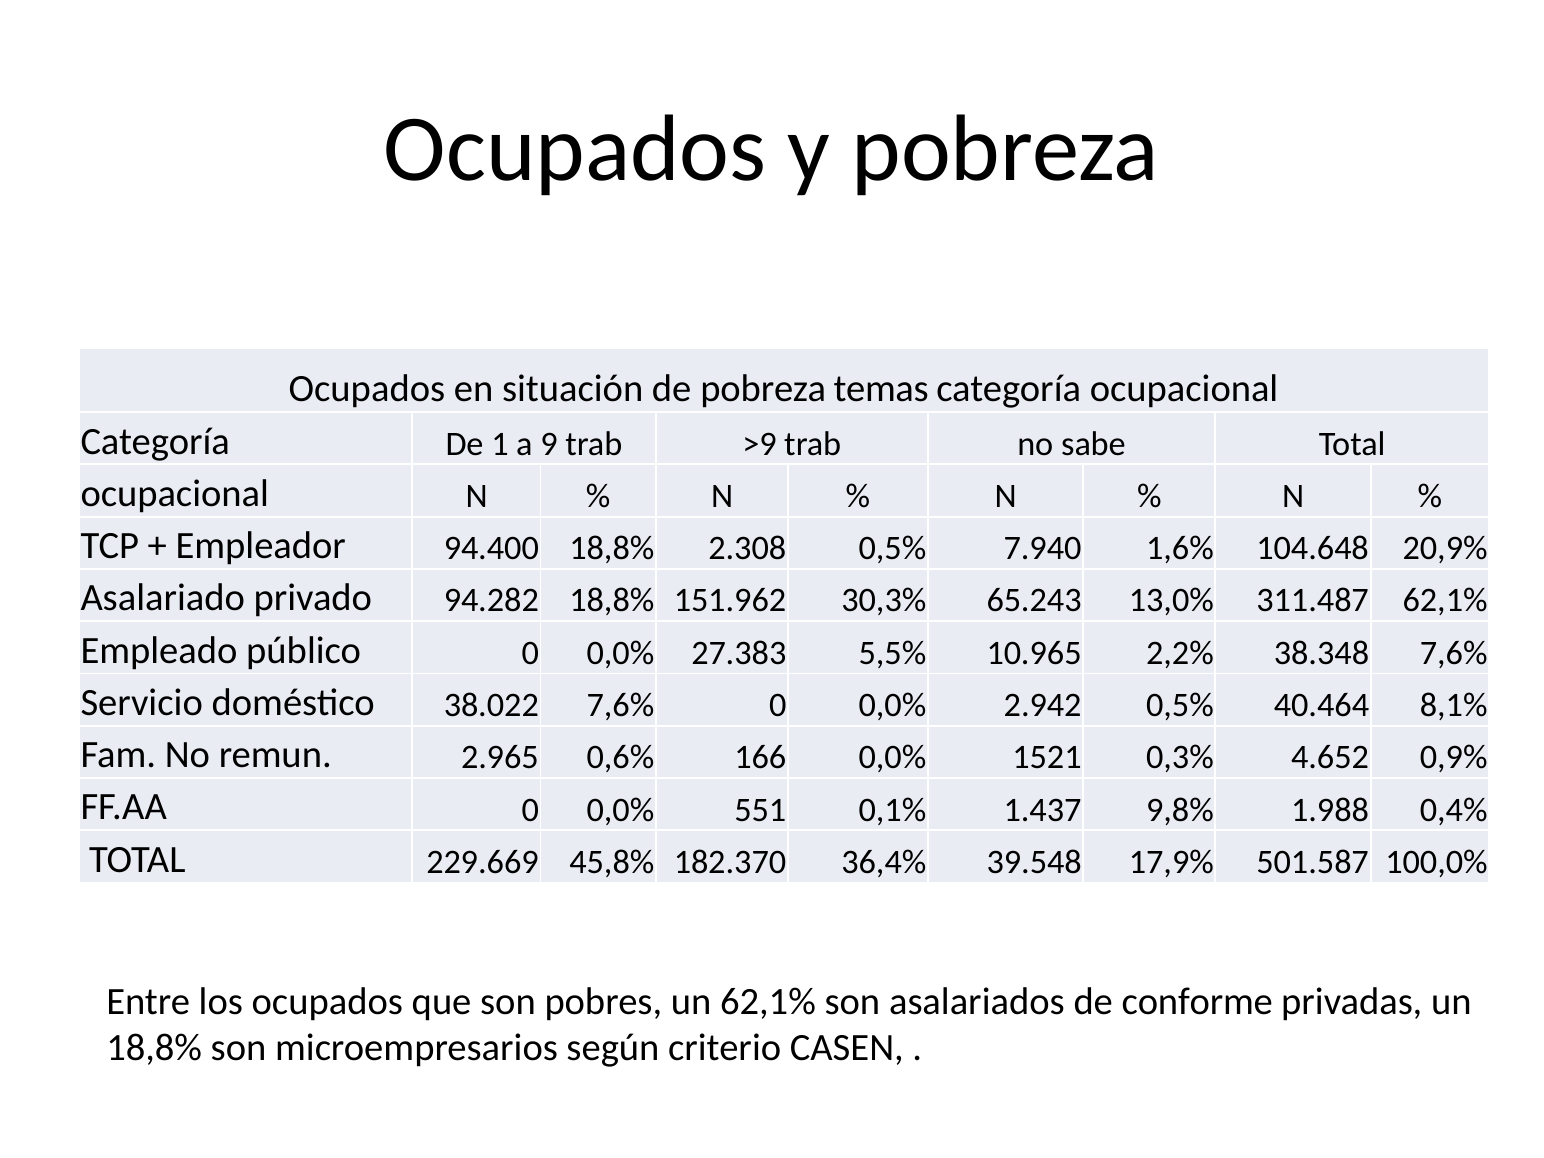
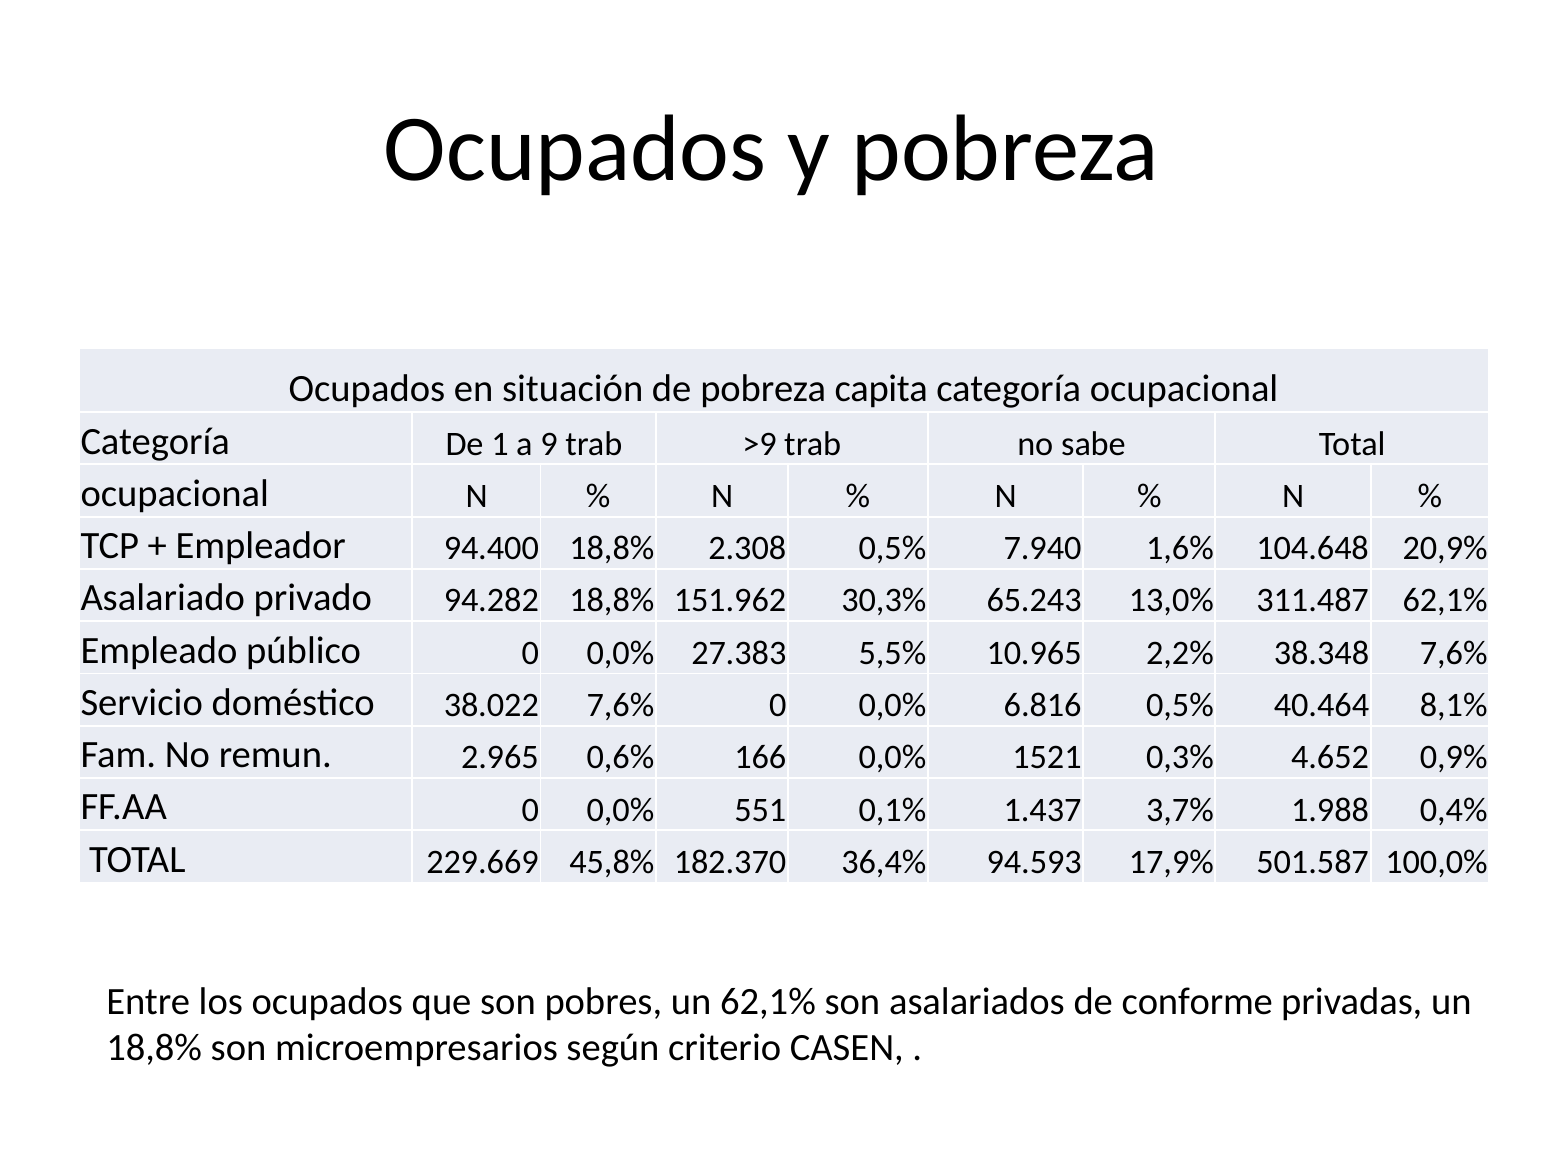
temas: temas -> capita
2.942: 2.942 -> 6.816
9,8%: 9,8% -> 3,7%
39.548: 39.548 -> 94.593
